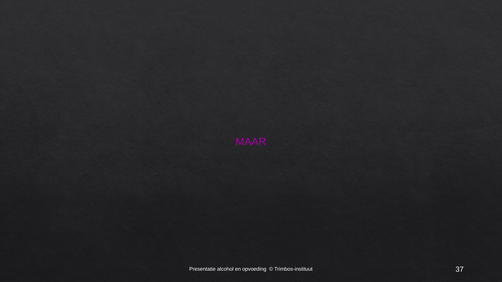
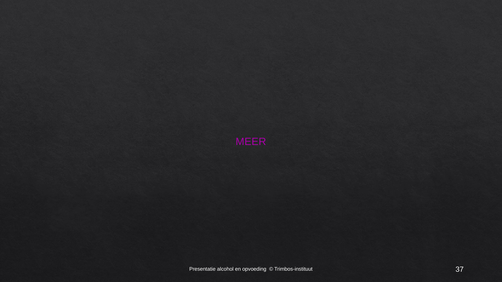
MAAR: MAAR -> MEER
